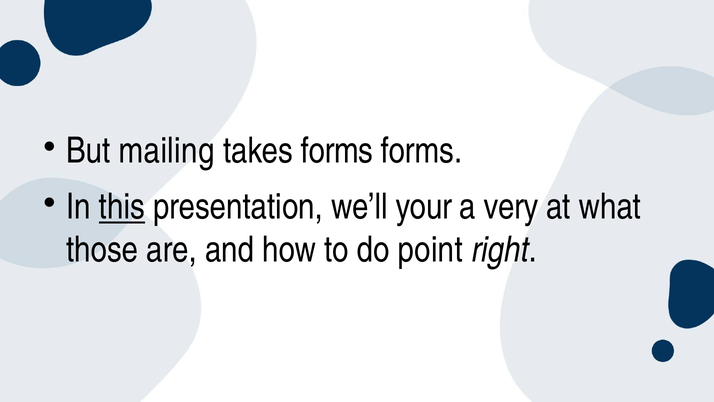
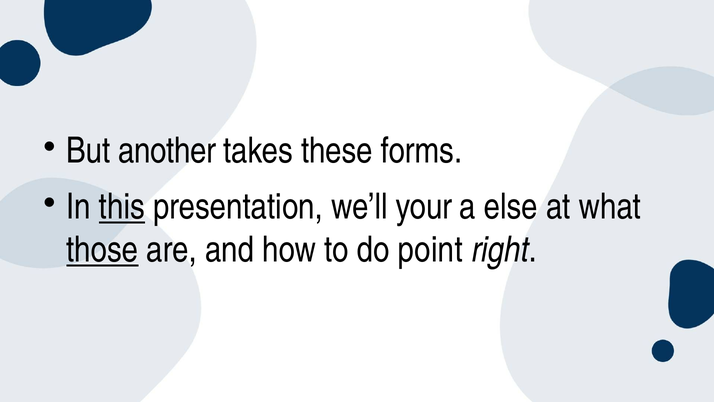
mailing: mailing -> another
takes forms: forms -> these
very: very -> else
those underline: none -> present
